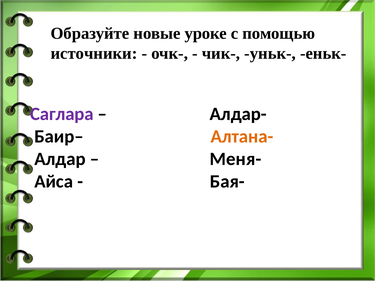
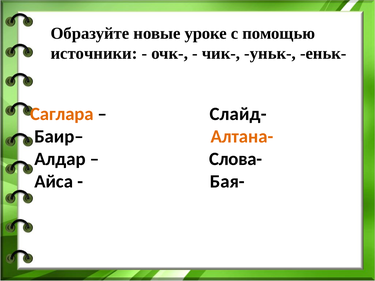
Саглара colour: purple -> orange
Алдар-: Алдар- -> Слайд-
Меня-: Меня- -> Слова-
